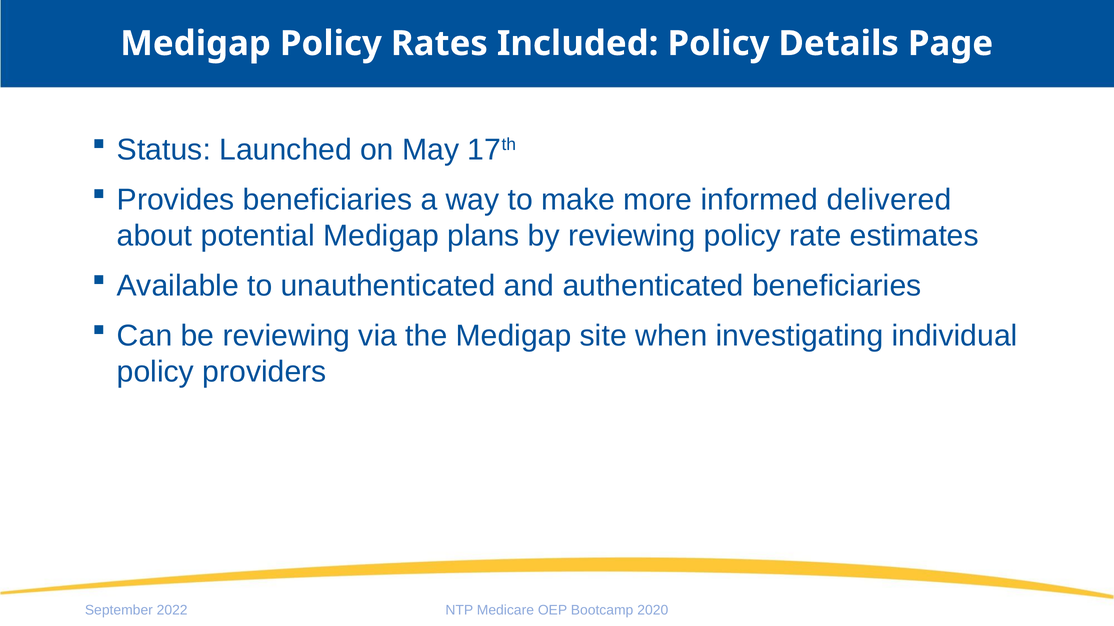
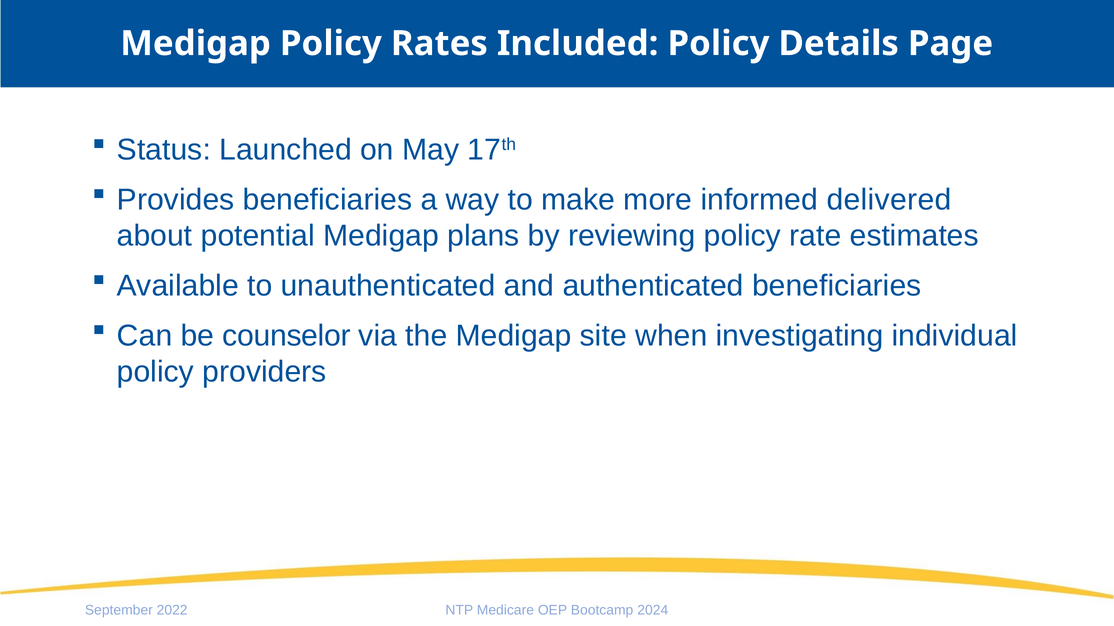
be reviewing: reviewing -> counselor
2020: 2020 -> 2024
